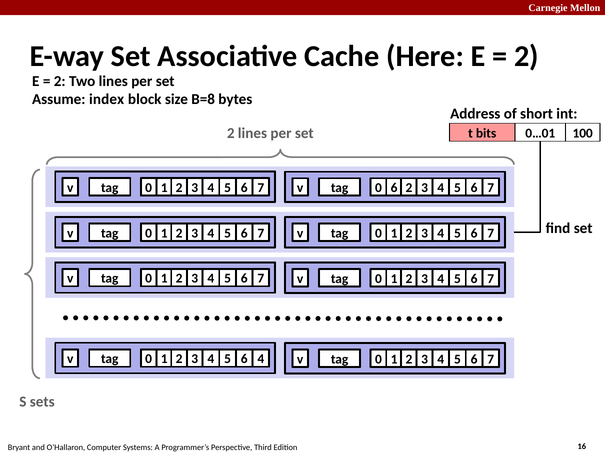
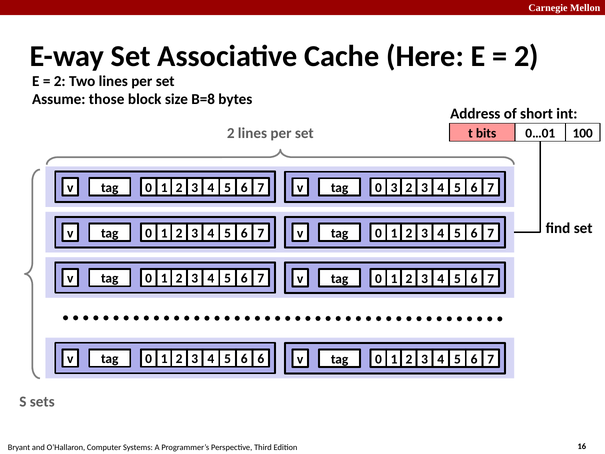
index: index -> those
0 6: 6 -> 3
2 4: 4 -> 6
